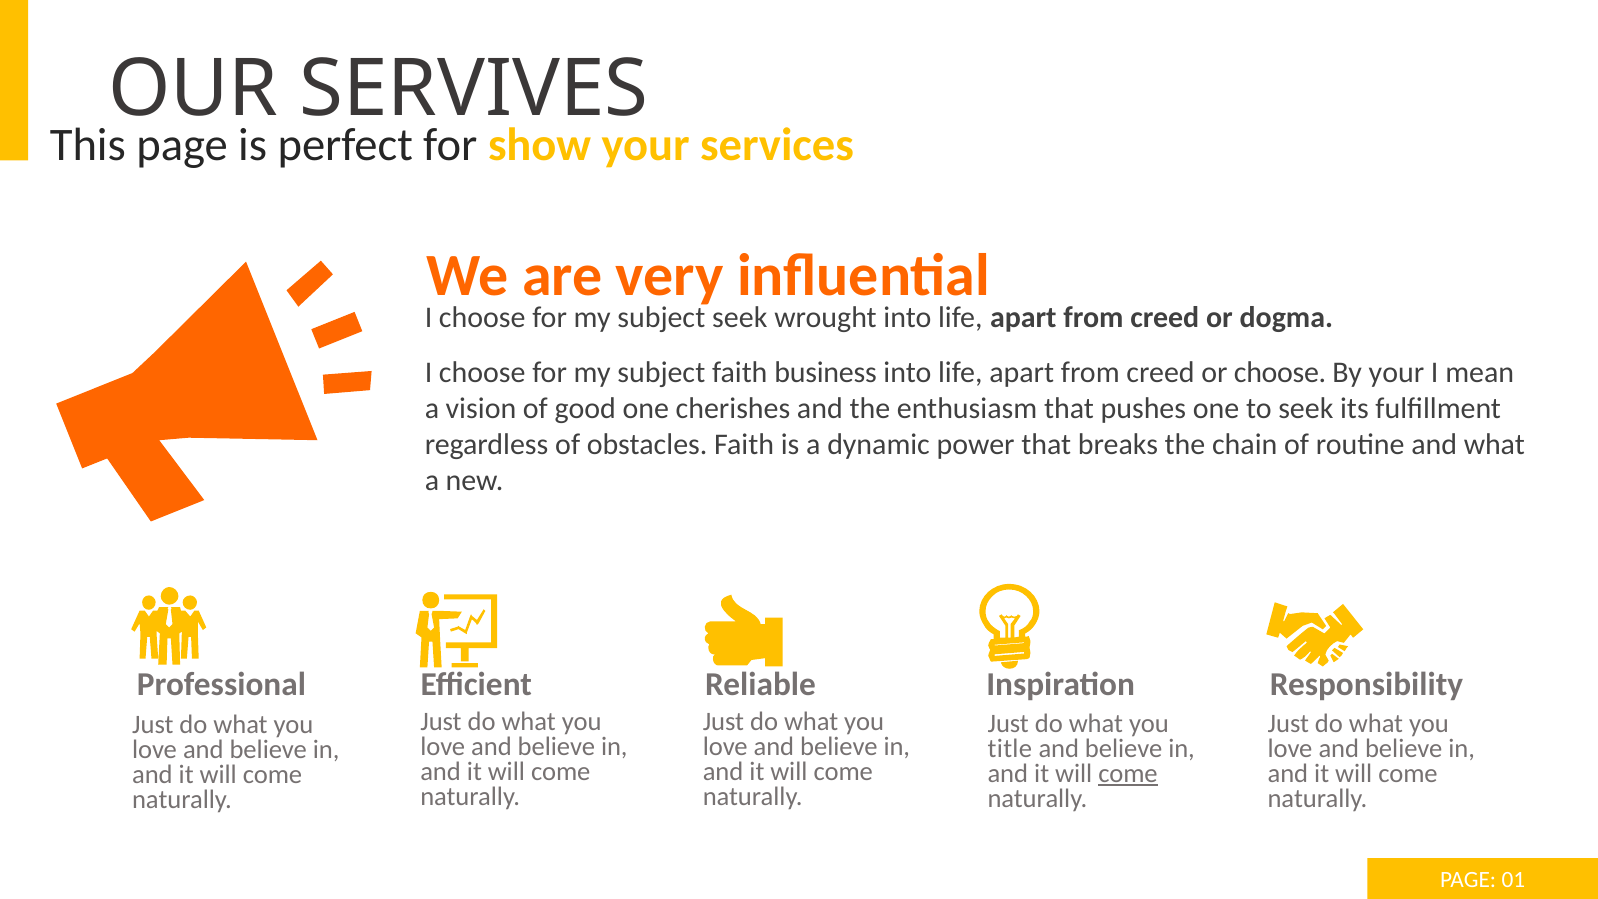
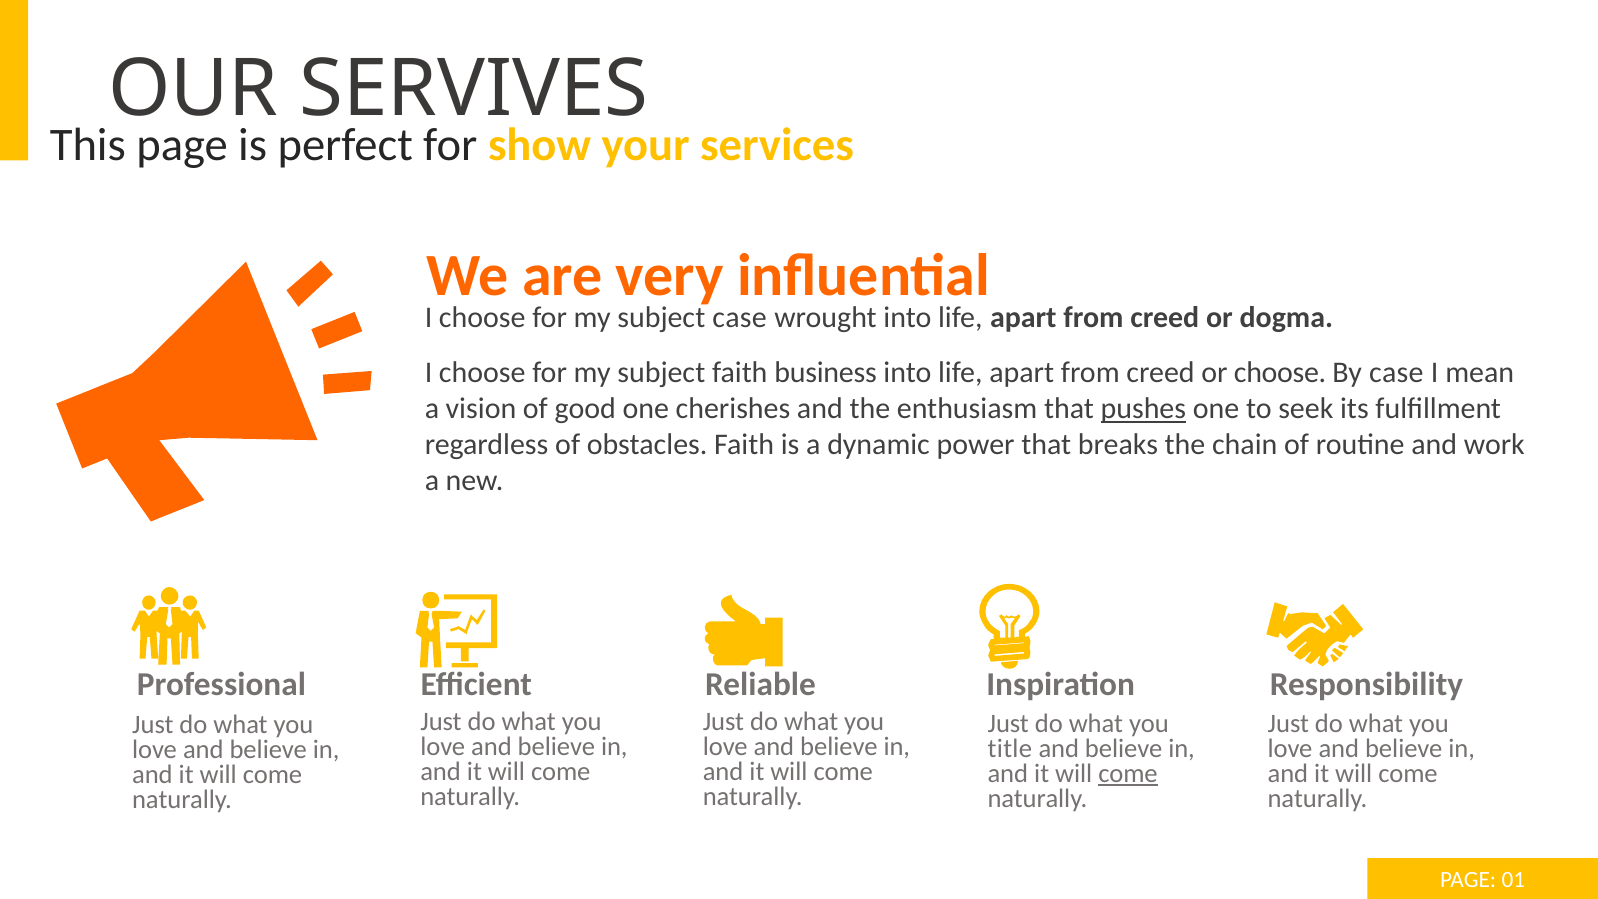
subject seek: seek -> case
By your: your -> case
pushes underline: none -> present
and what: what -> work
